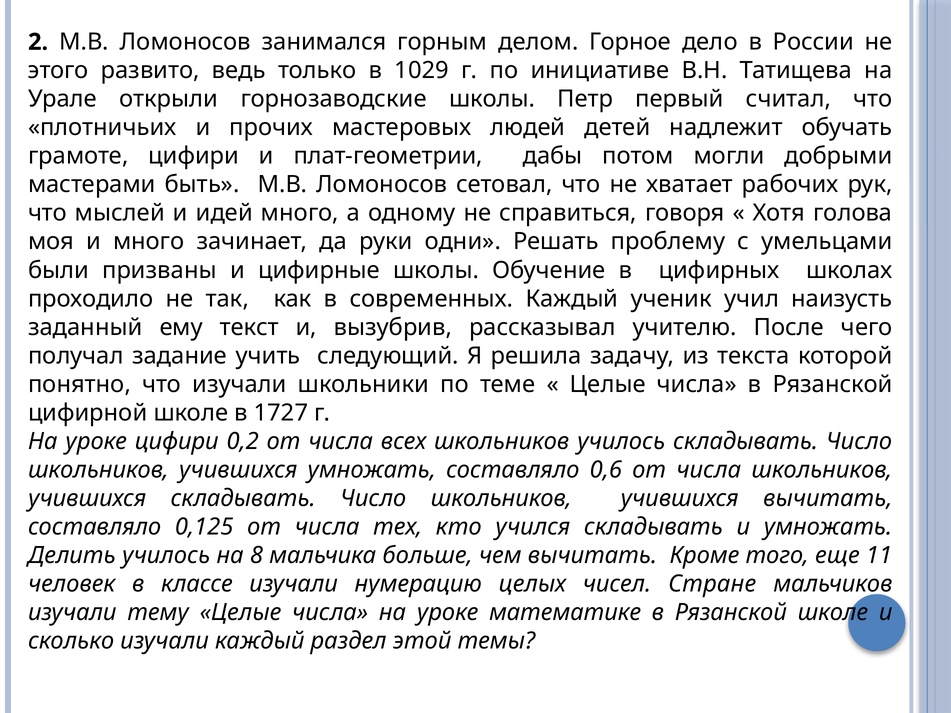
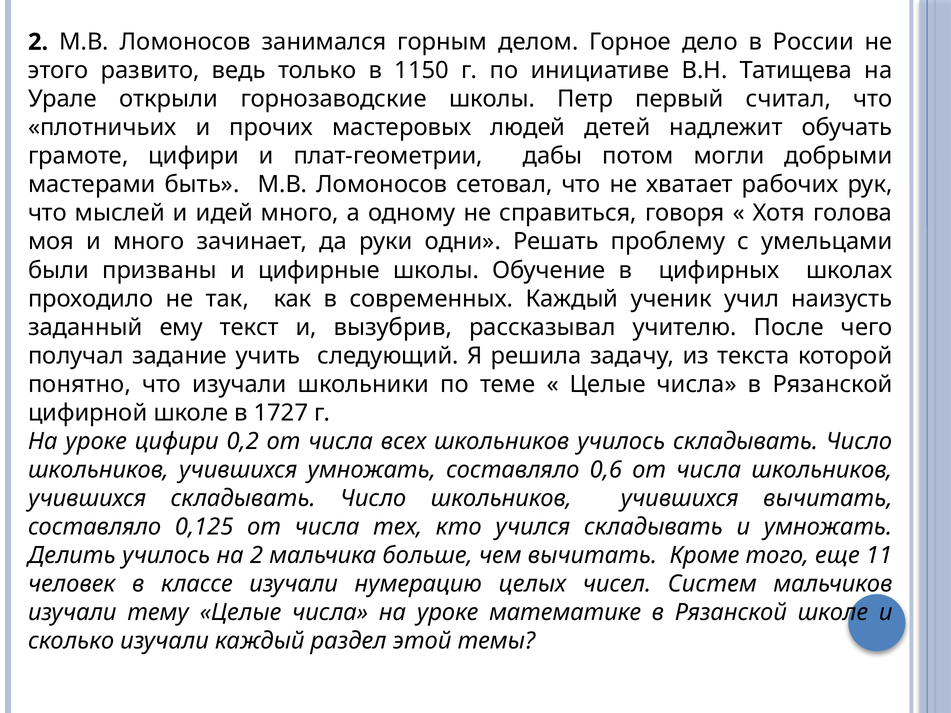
1029: 1029 -> 1150
на 8: 8 -> 2
Стране: Стране -> Систем
